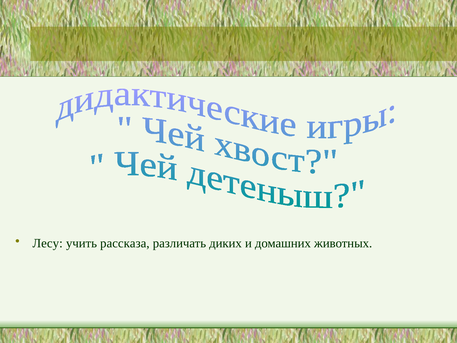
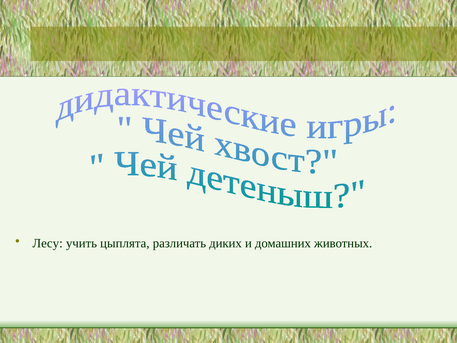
рассказа: рассказа -> цыплята
